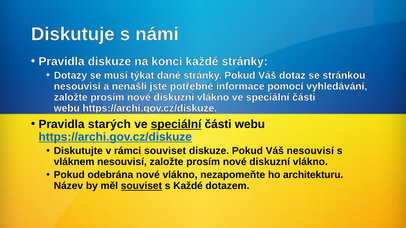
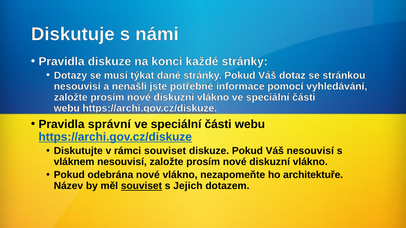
starých: starých -> správní
speciální at (176, 124) underline: present -> none
architekturu: architekturu -> architektuře
s Každé: Každé -> Jejich
